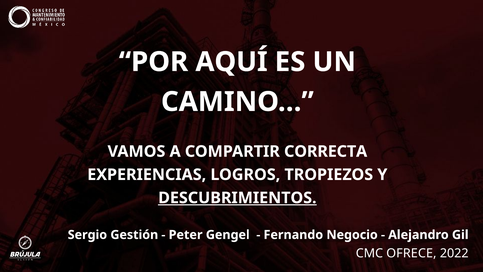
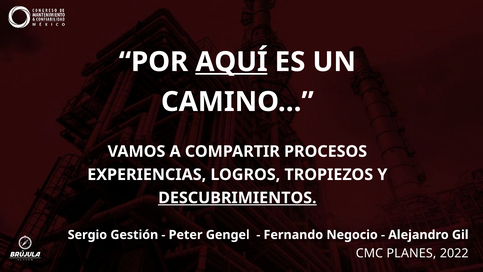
AQUÍ underline: none -> present
CORRECTA: CORRECTA -> PROCESOS
OFRECE: OFRECE -> PLANES
